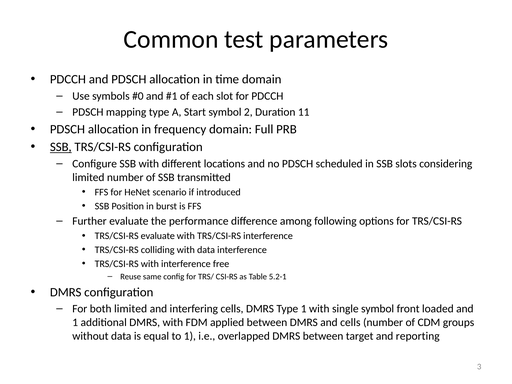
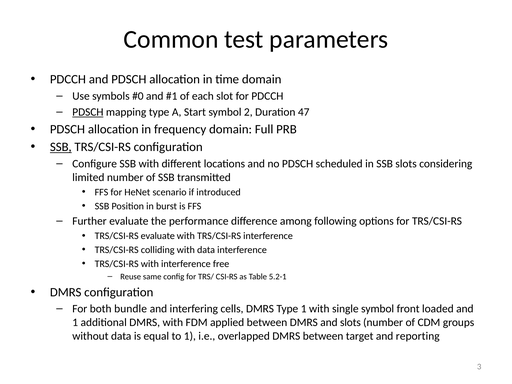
PDSCH at (88, 112) underline: none -> present
11: 11 -> 47
both limited: limited -> bundle
and cells: cells -> slots
